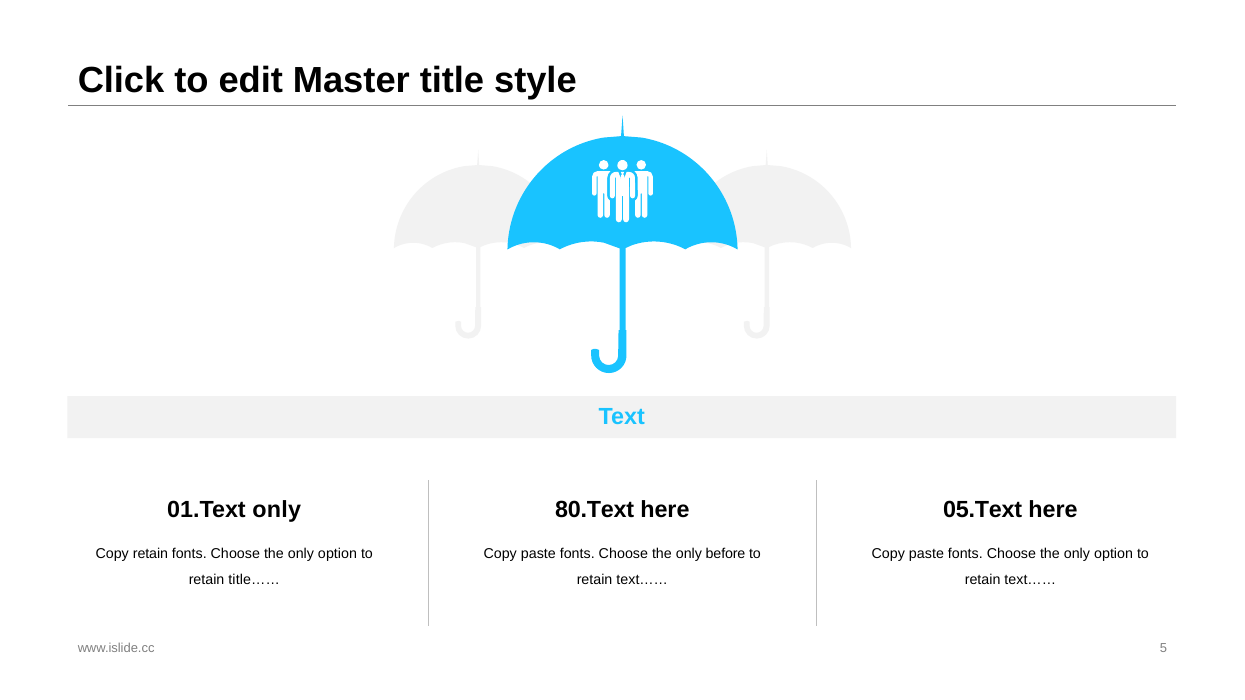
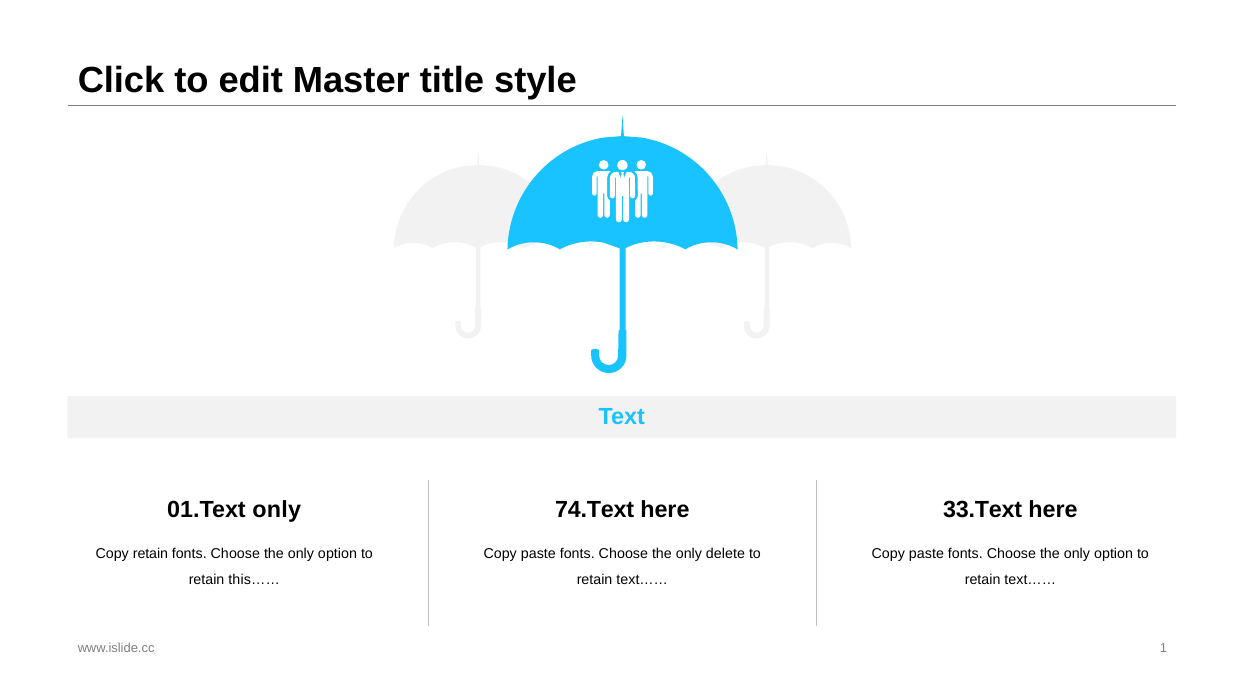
80.Text: 80.Text -> 74.Text
05.Text: 05.Text -> 33.Text
before: before -> delete
title……: title…… -> this……
5: 5 -> 1
